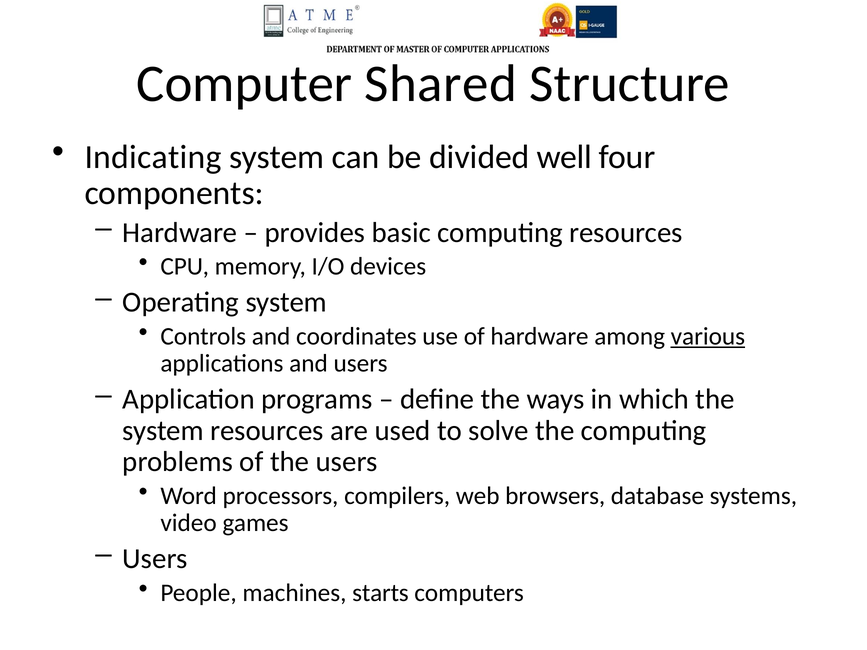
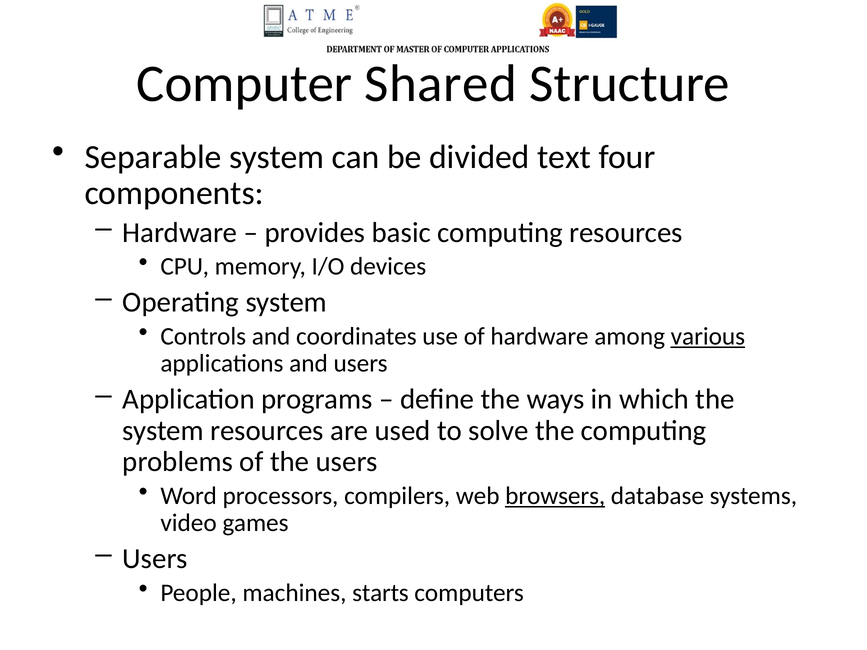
Indicating: Indicating -> Separable
well: well -> text
browsers underline: none -> present
